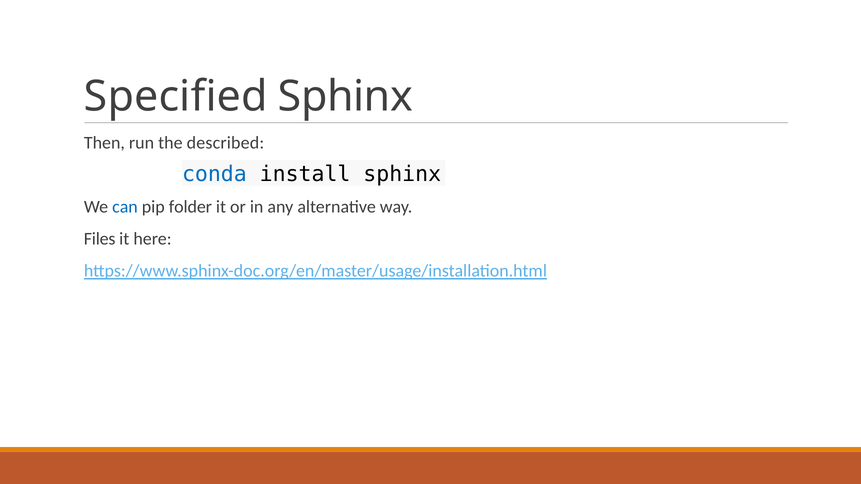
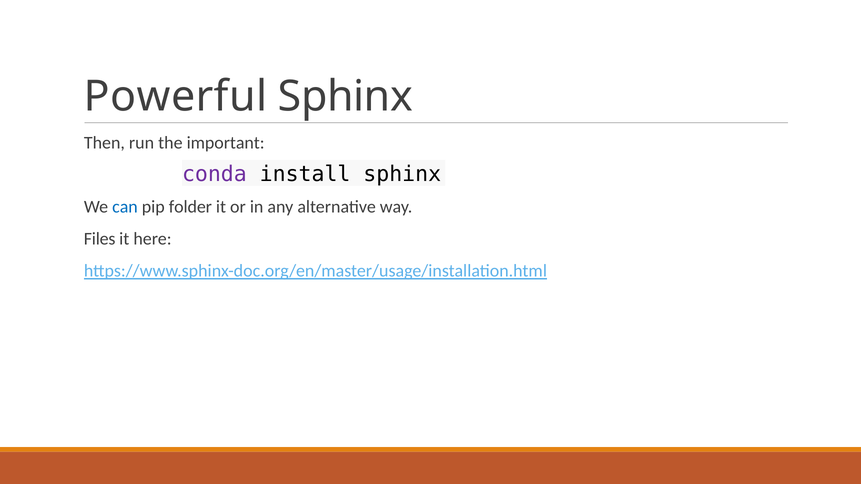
Specified: Specified -> Powerful
described: described -> important
conda colour: blue -> purple
